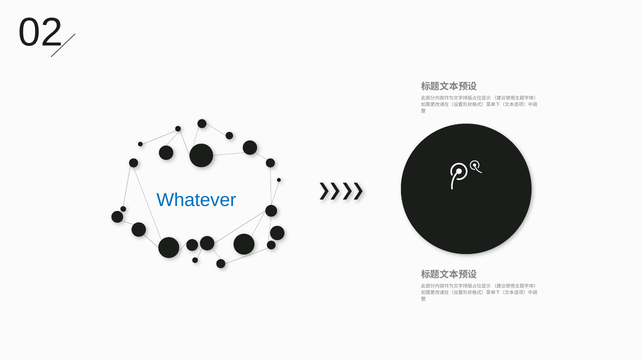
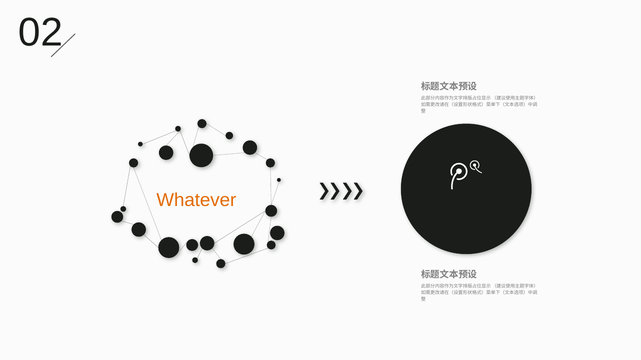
Whatever colour: blue -> orange
